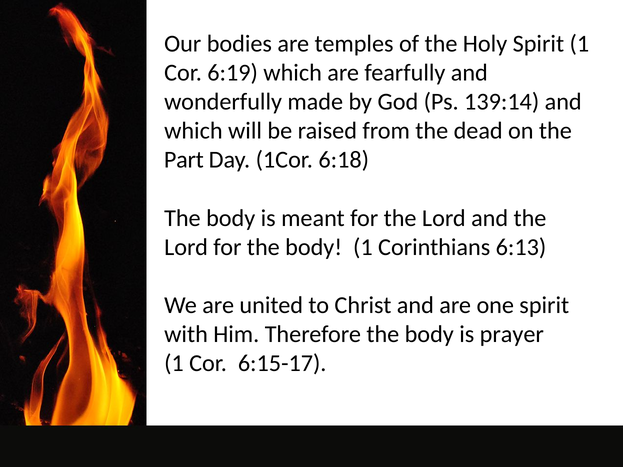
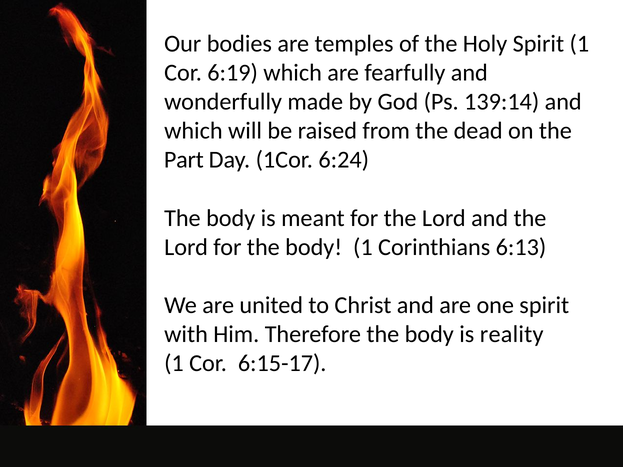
6:18: 6:18 -> 6:24
prayer: prayer -> reality
